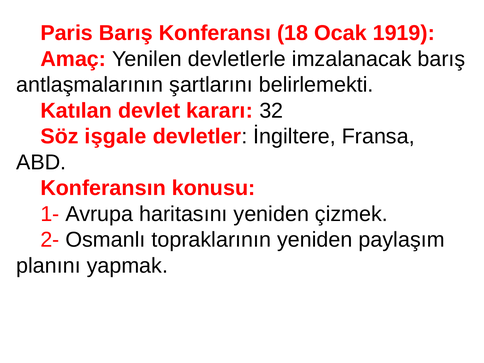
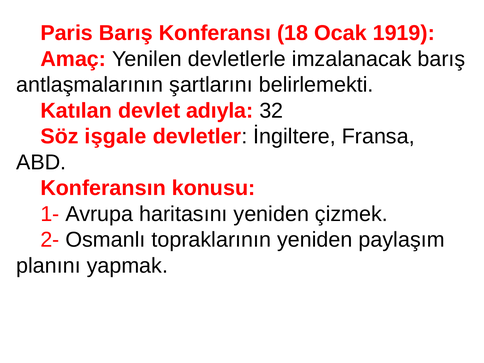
kararı: kararı -> adıyla
